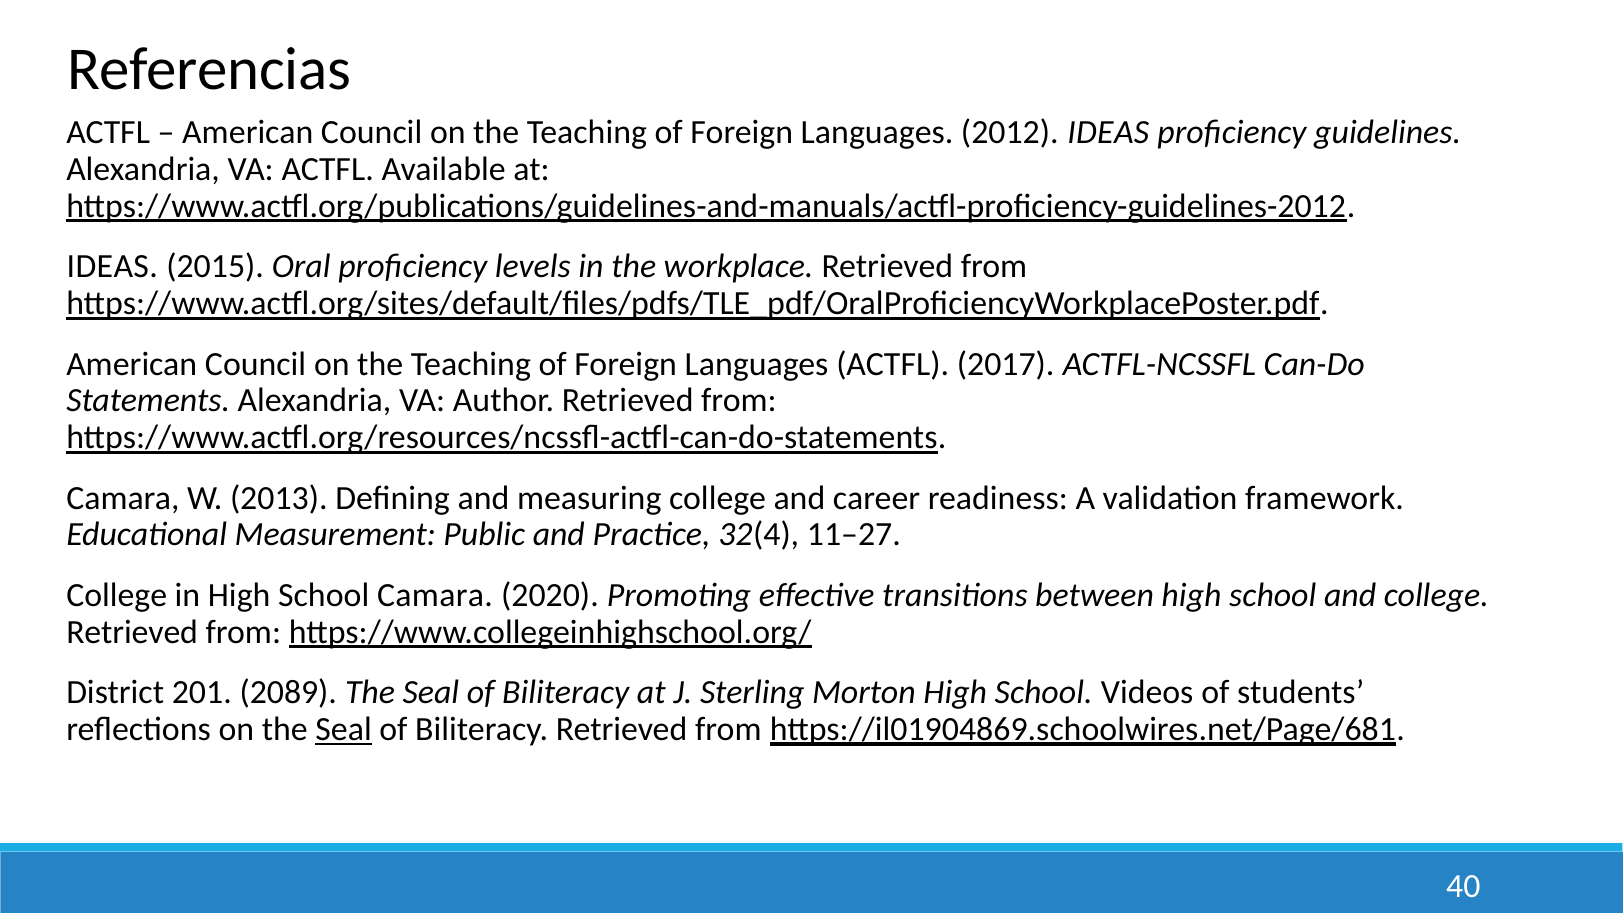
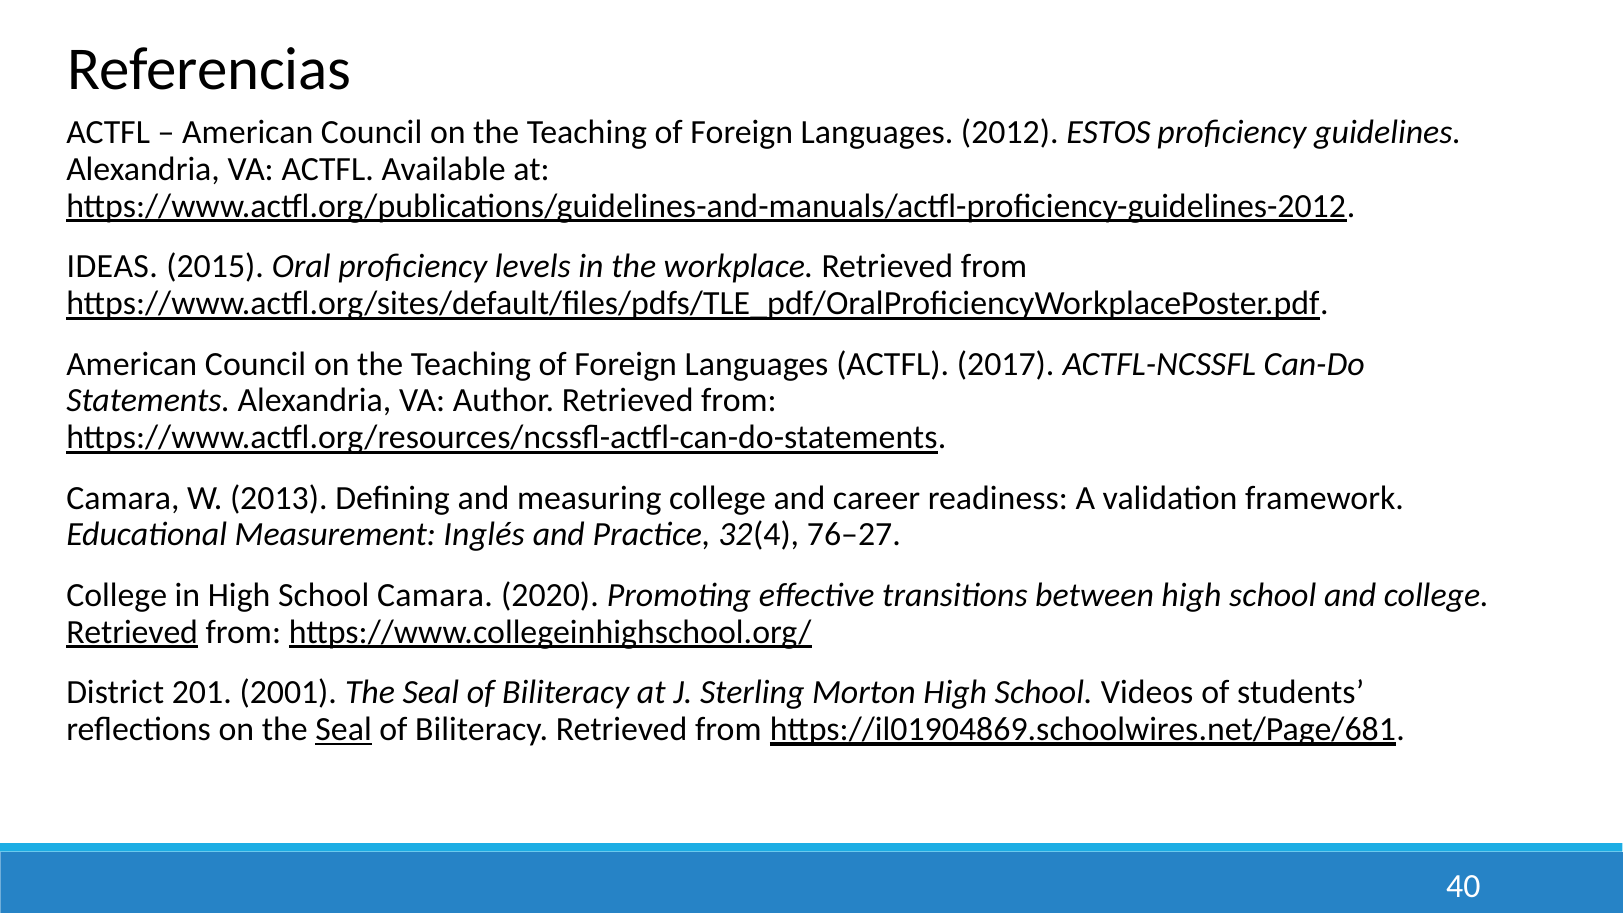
2012 IDEAS: IDEAS -> ESTOS
Public: Public -> Inglés
11–27: 11–27 -> 76–27
Retrieved at (132, 632) underline: none -> present
2089: 2089 -> 2001
